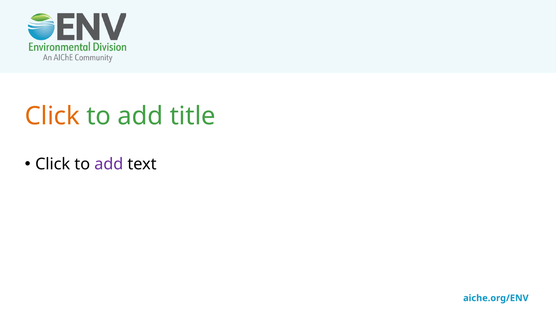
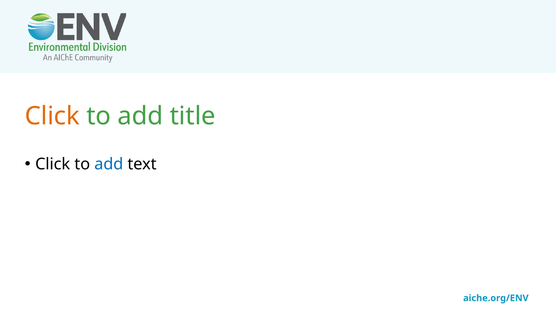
add at (109, 164) colour: purple -> blue
